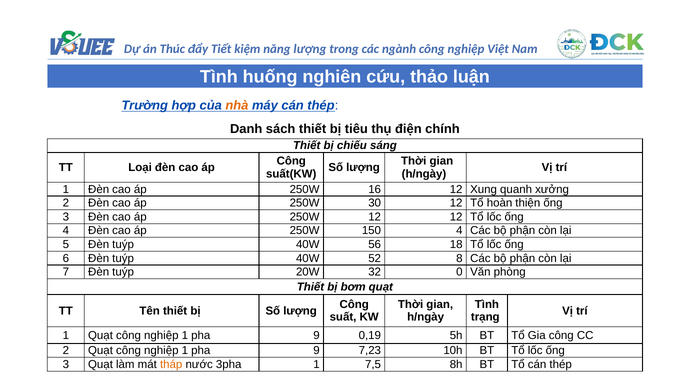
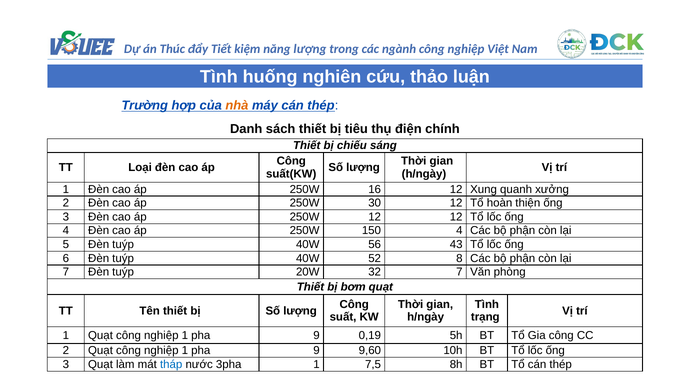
18: 18 -> 43
32 0: 0 -> 7
7,23: 7,23 -> 9,60
tháp colour: orange -> blue
